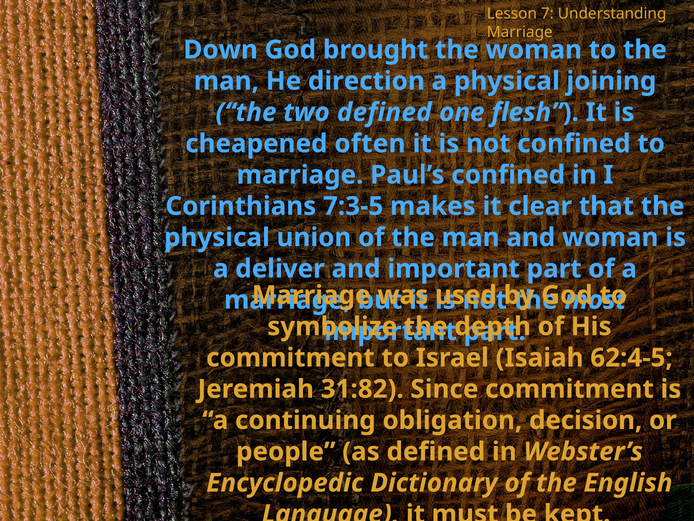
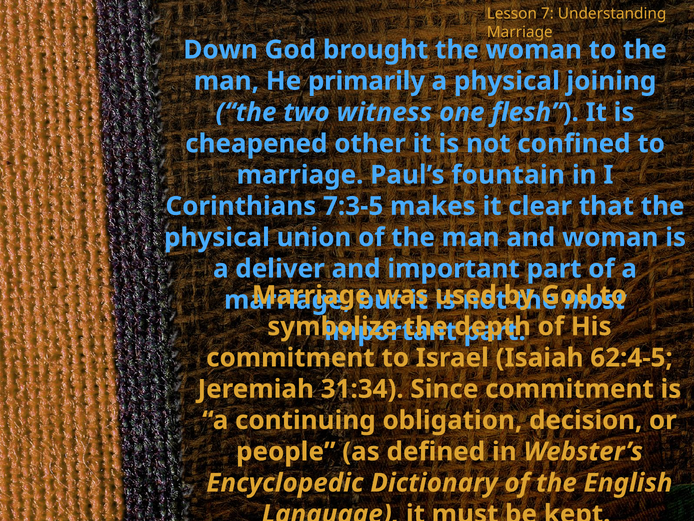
direction: direction -> primarily
two defined: defined -> witness
often: often -> other
Paul’s confined: confined -> fountain
31:82: 31:82 -> 31:34
